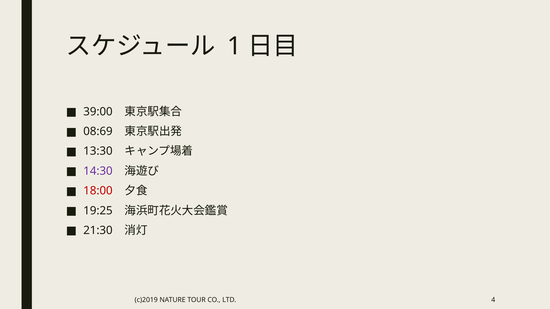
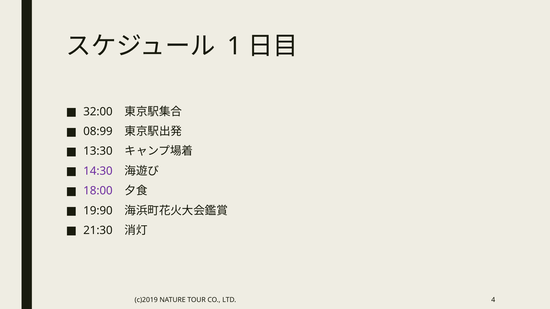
39:00: 39:00 -> 32:00
08:69: 08:69 -> 08:99
18:00 colour: red -> purple
19:25: 19:25 -> 19:90
